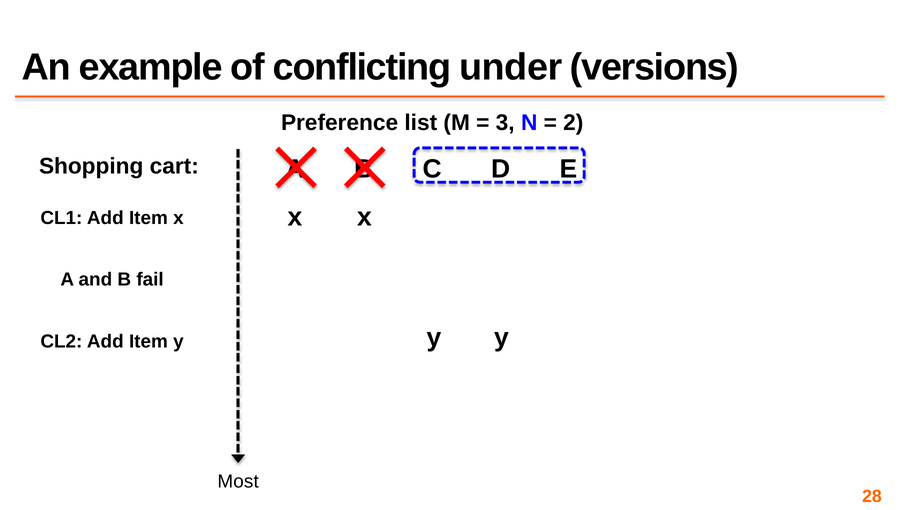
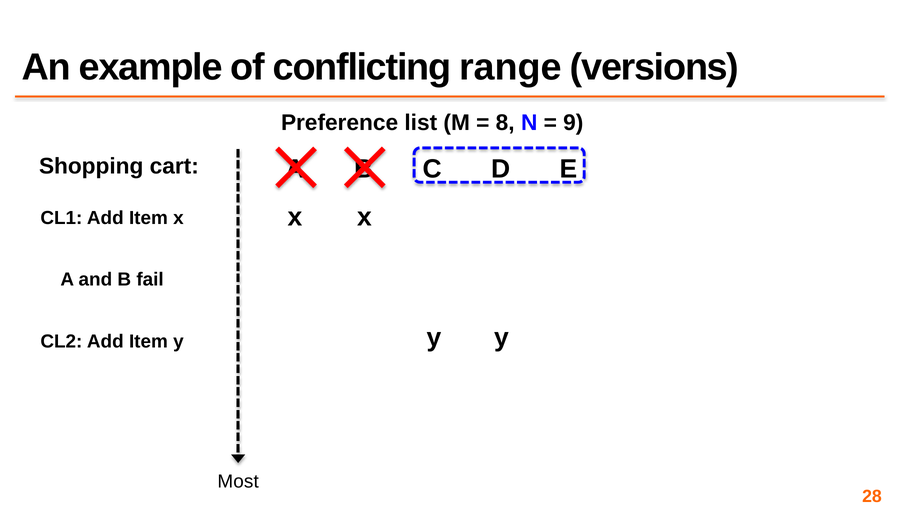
under: under -> range
3: 3 -> 8
2: 2 -> 9
